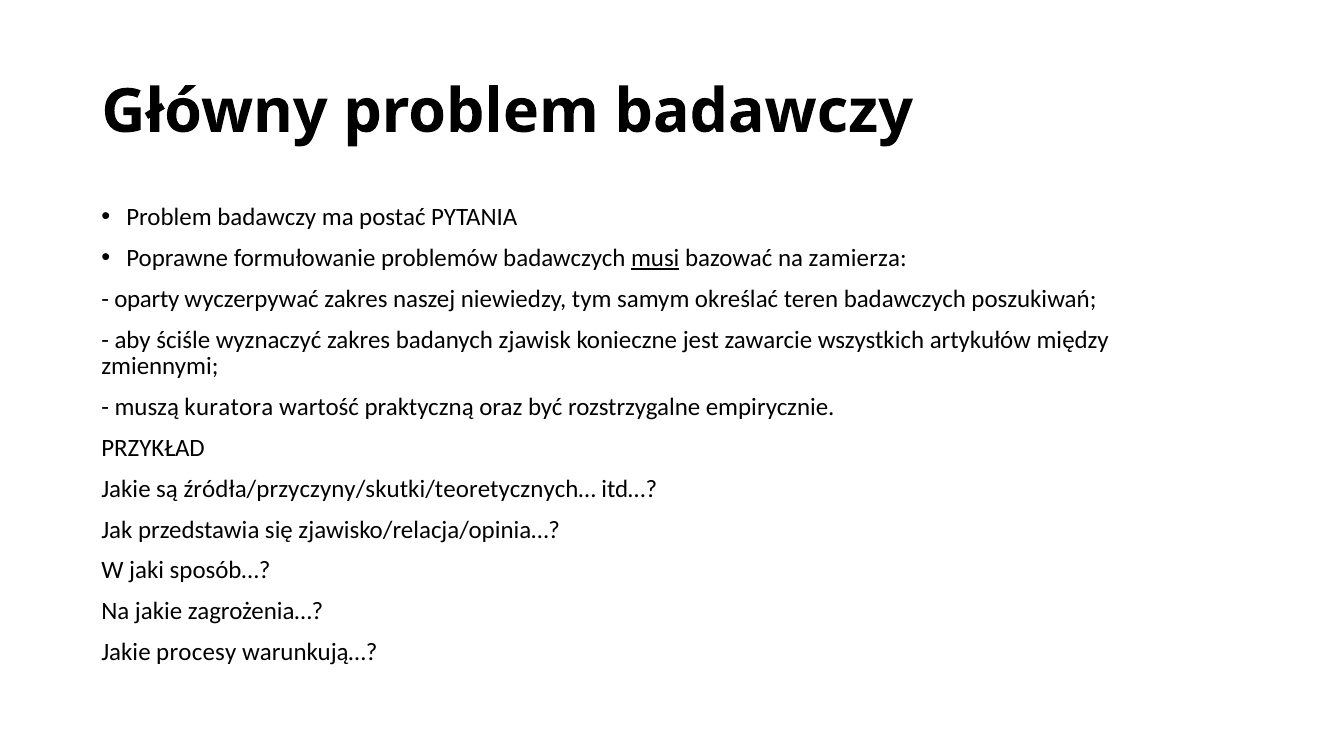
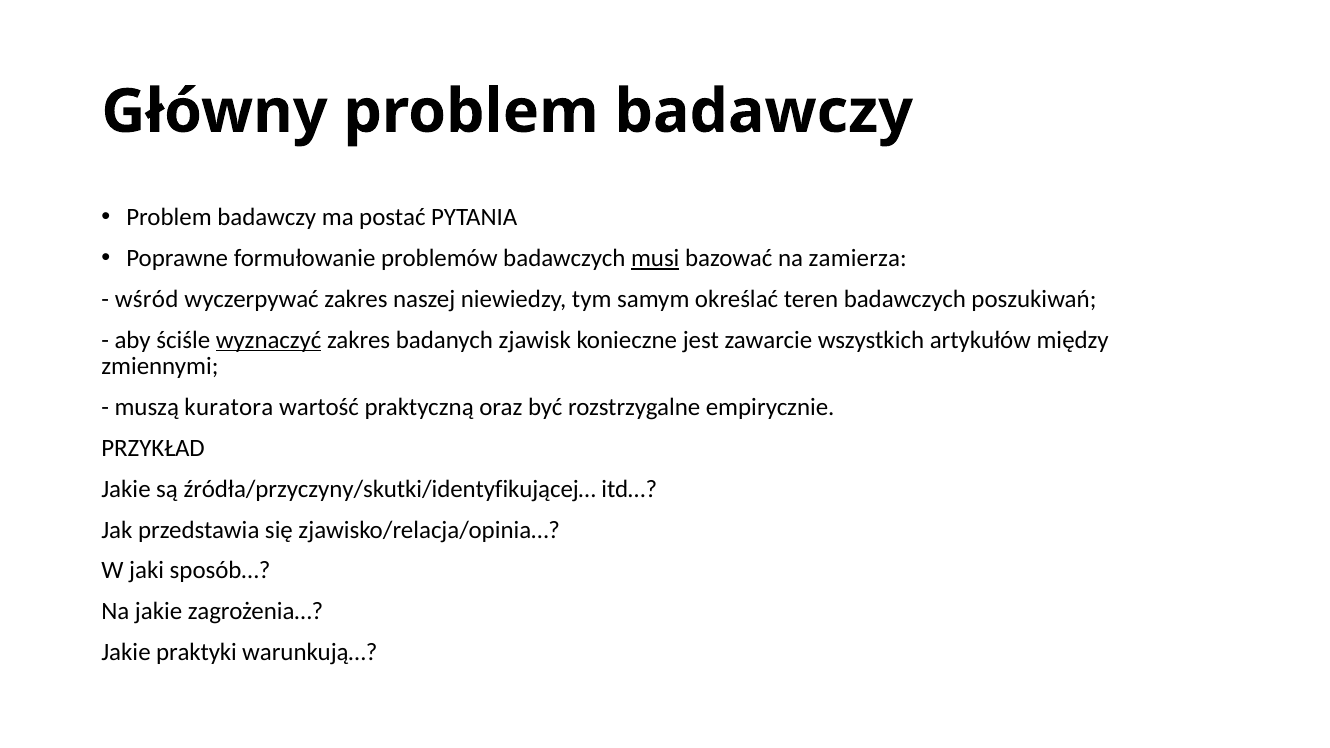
oparty: oparty -> wśród
wyznaczyć underline: none -> present
źródła/przyczyny/skutki/teoretycznych…: źródła/przyczyny/skutki/teoretycznych… -> źródła/przyczyny/skutki/identyfikującej…
procesy: procesy -> praktyki
